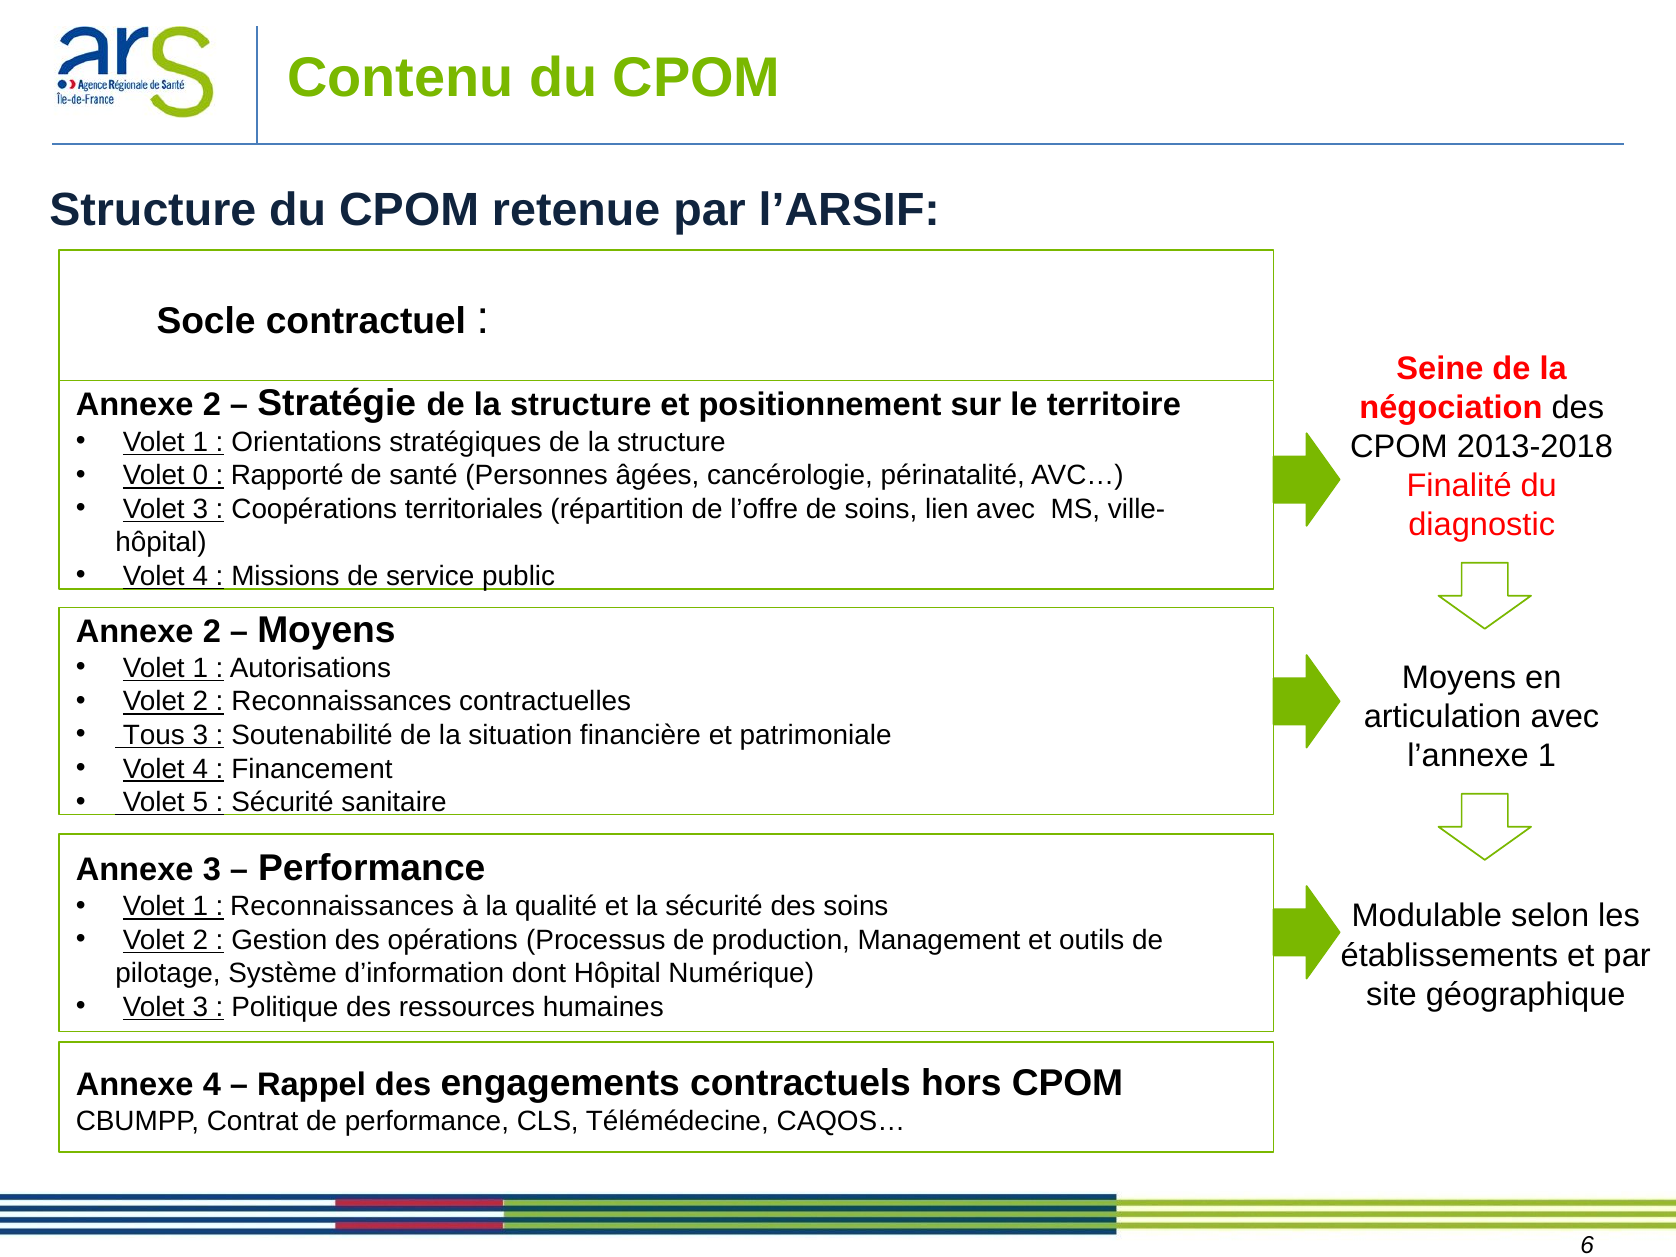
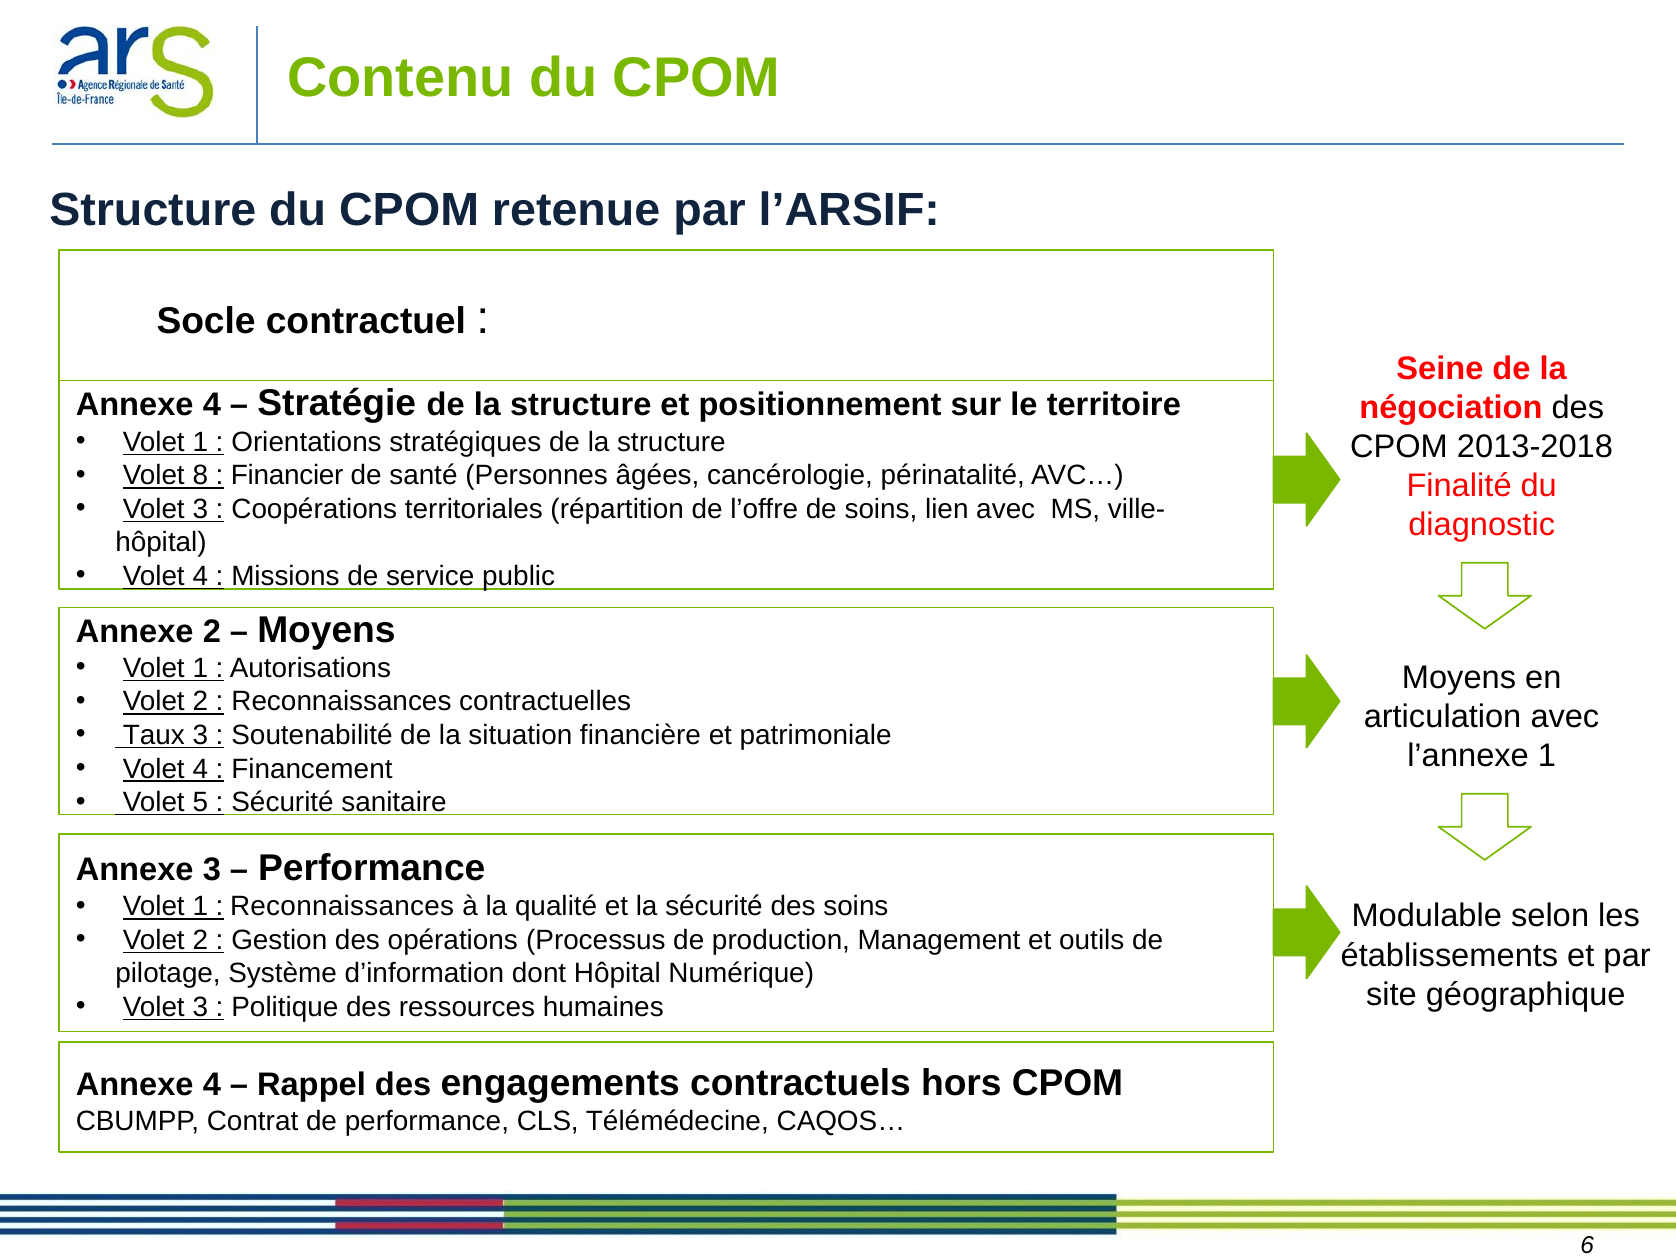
2 at (212, 405): 2 -> 4
0: 0 -> 8
Rapporté: Rapporté -> Financier
Tous: Tous -> Taux
